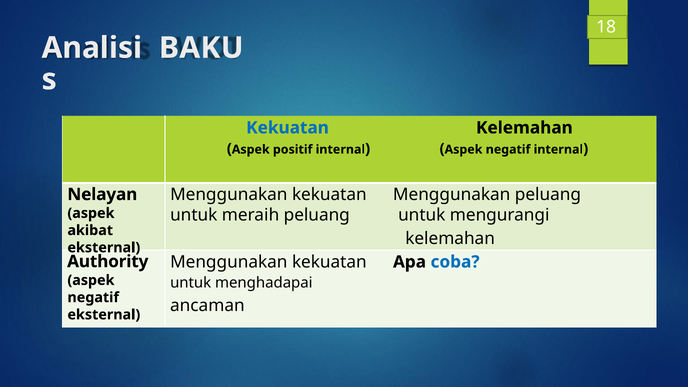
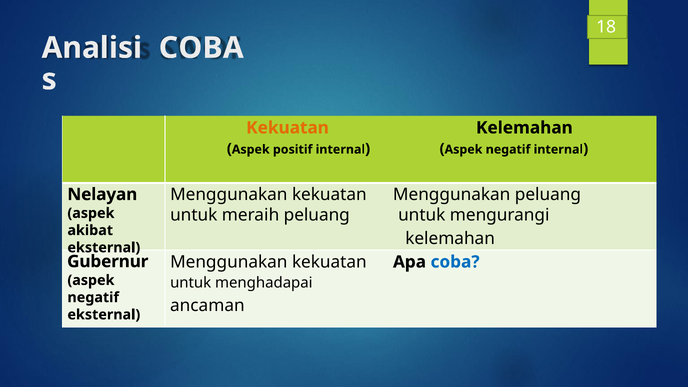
BAKU at (201, 48): BAKU -> COBA
Kekuatan at (288, 128) colour: blue -> orange
Authority: Authority -> Gubernur
